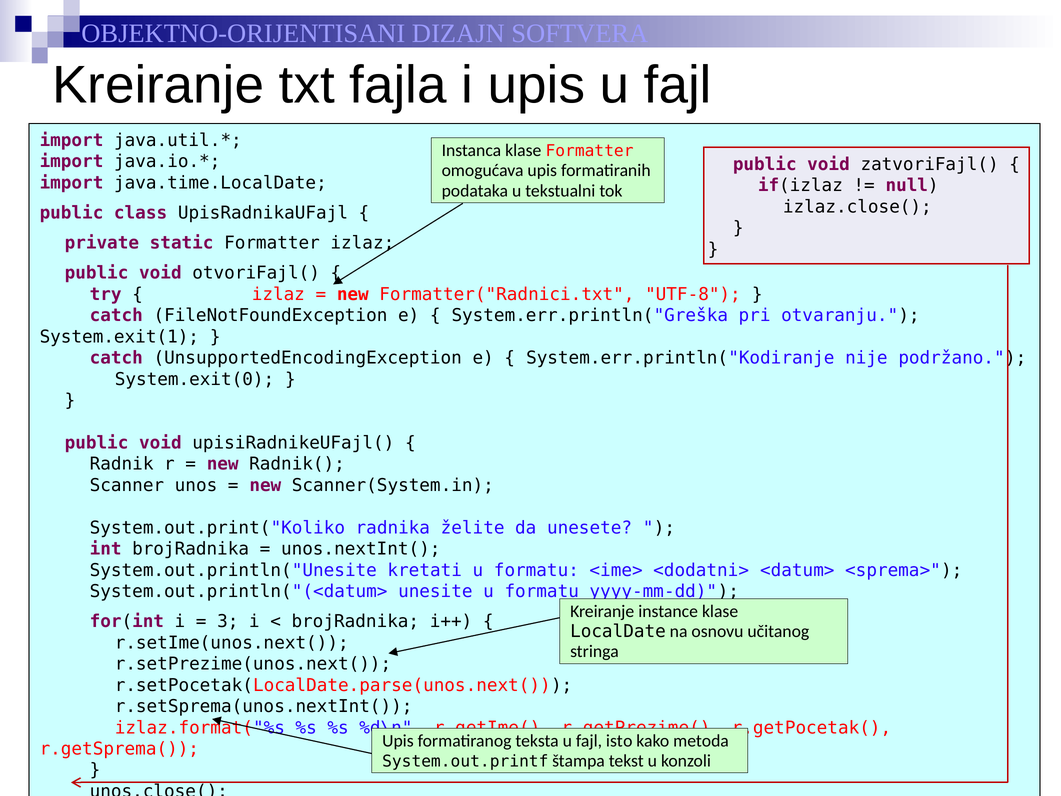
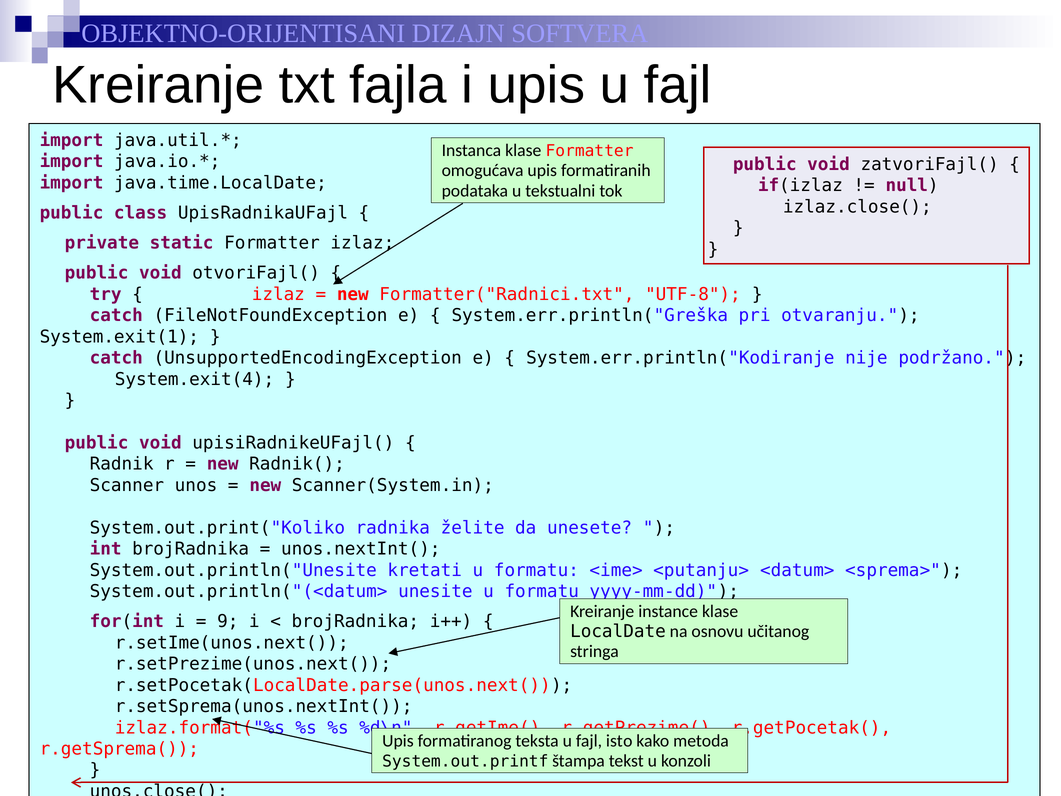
System.exit(0: System.exit(0 -> System.exit(4
<dodatni>: <dodatni> -> <putanju>
3: 3 -> 9
